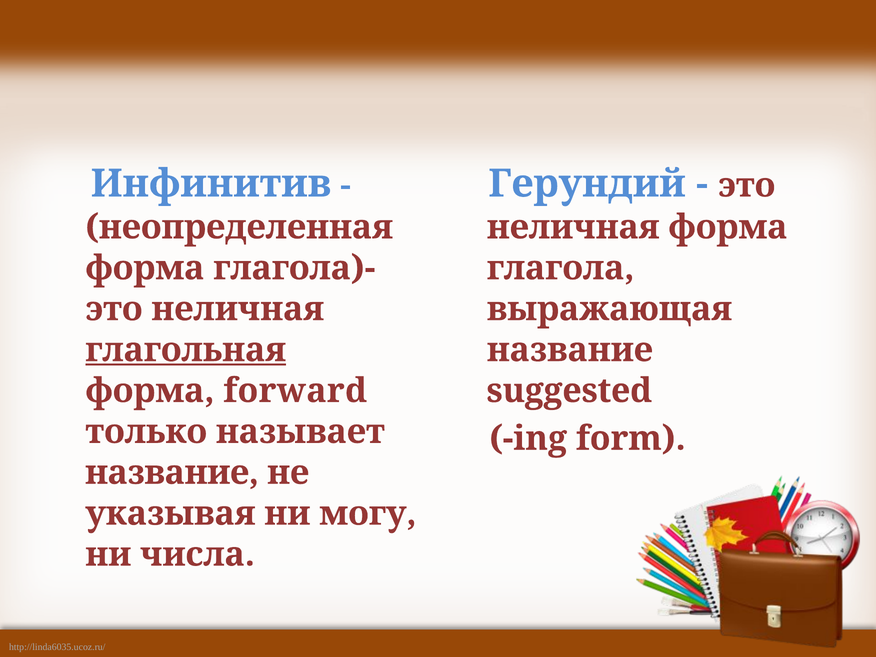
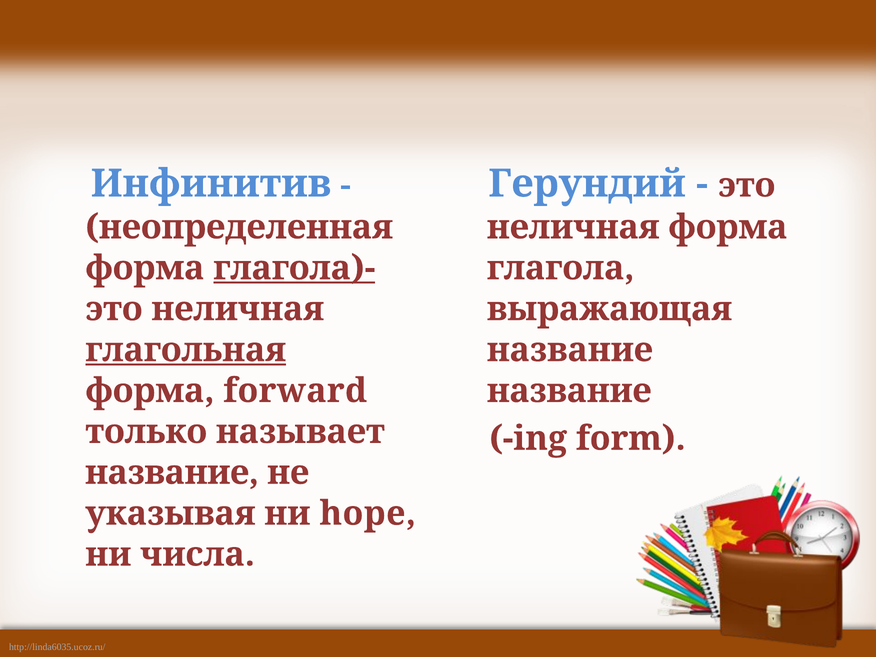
глагола)- underline: none -> present
suggested at (569, 391): suggested -> название
могу: могу -> hope
